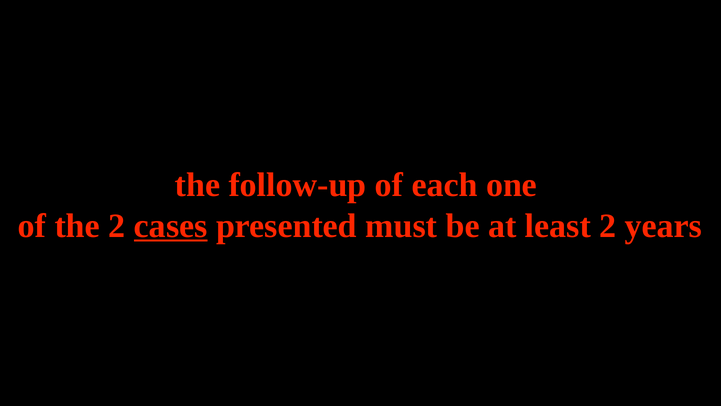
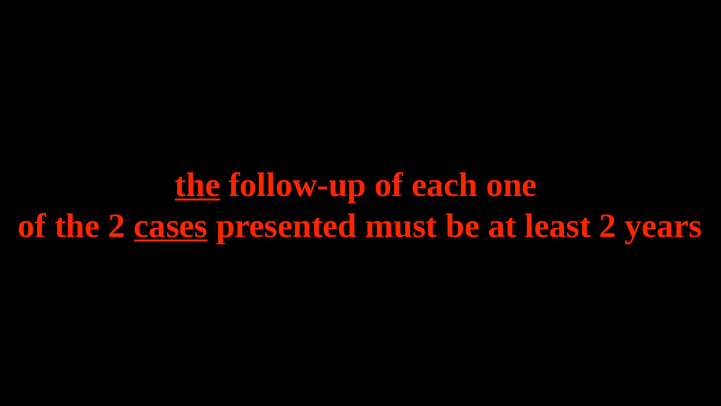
the at (198, 185) underline: none -> present
